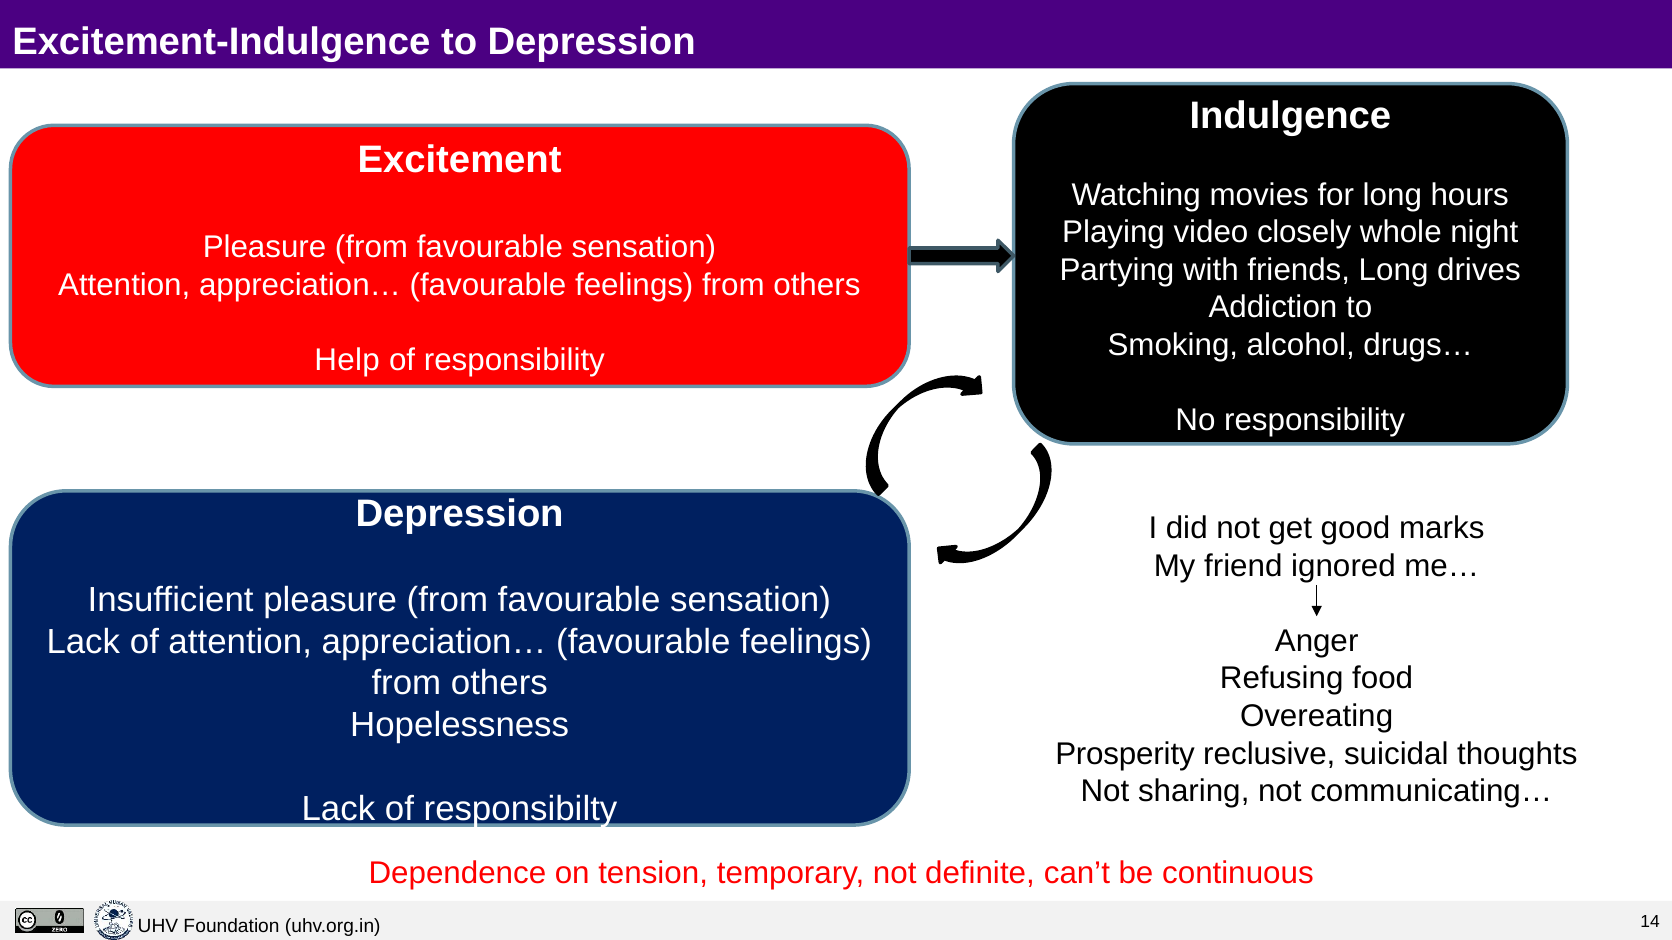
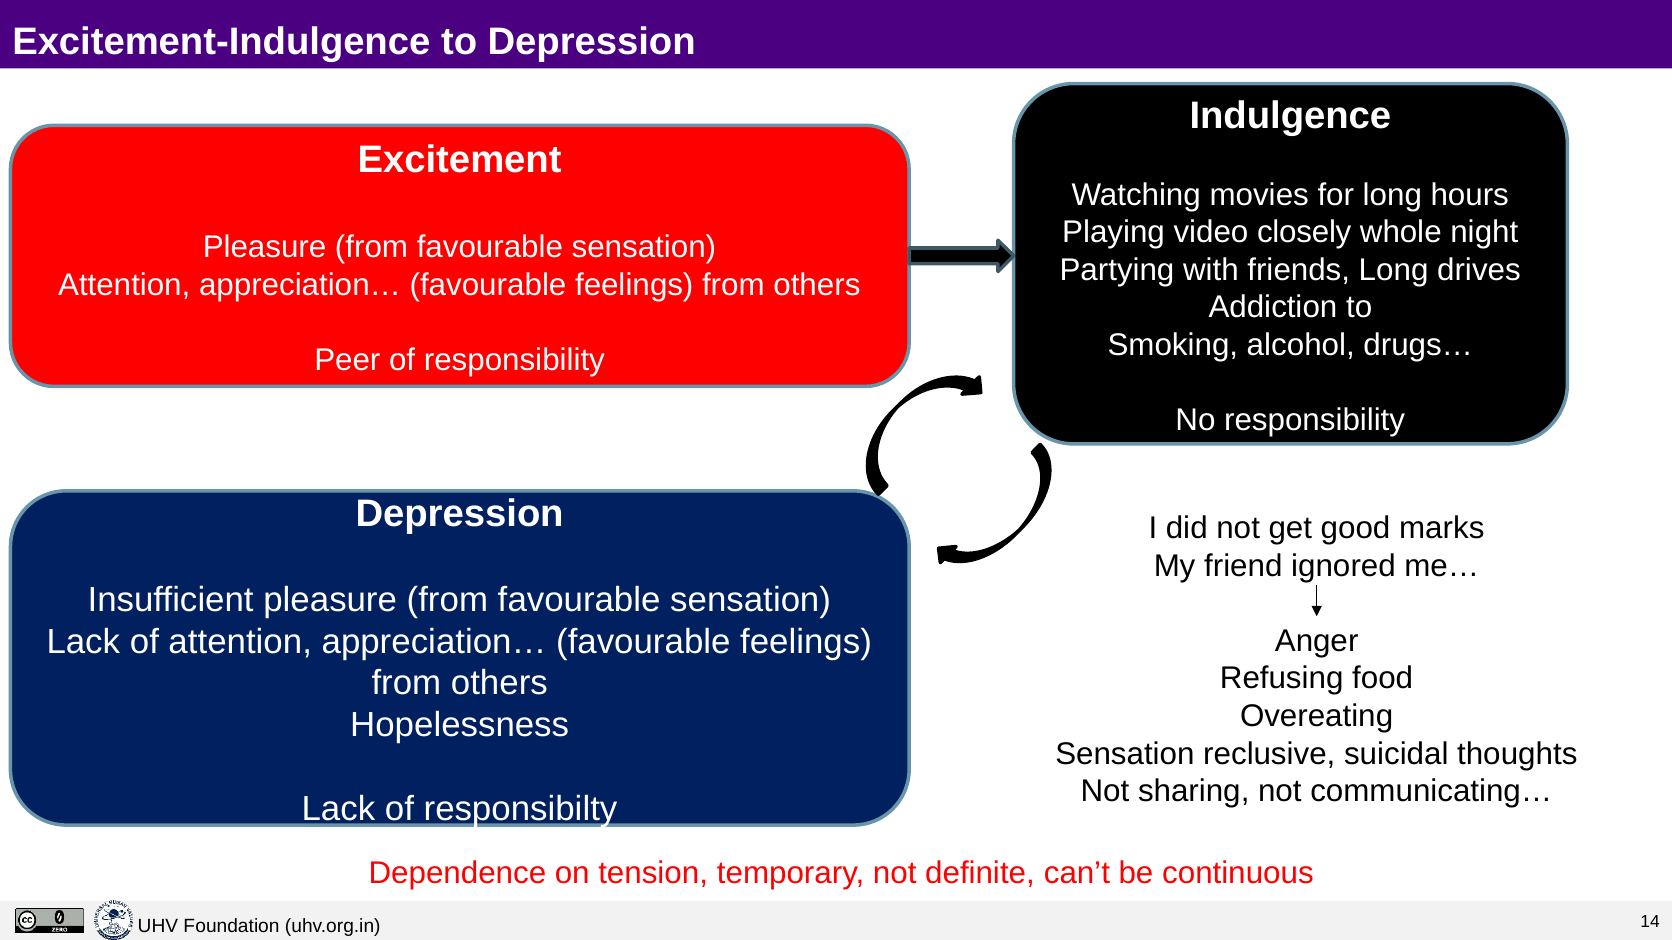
Help: Help -> Peer
Prosperity at (1125, 754): Prosperity -> Sensation
